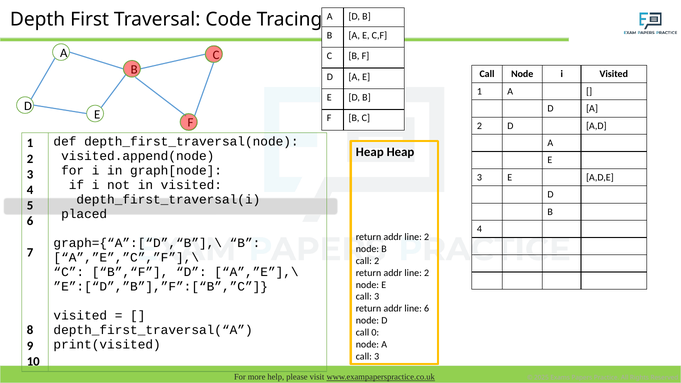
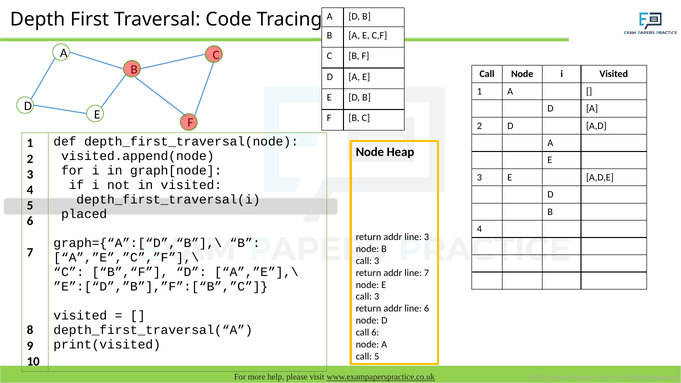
Heap at (370, 152): Heap -> Node
2 at (427, 237): 2 -> 3
2 at (377, 261): 2 -> 3
2 at (427, 273): 2 -> 7
call 0: 0 -> 6
3 at (377, 356): 3 -> 5
